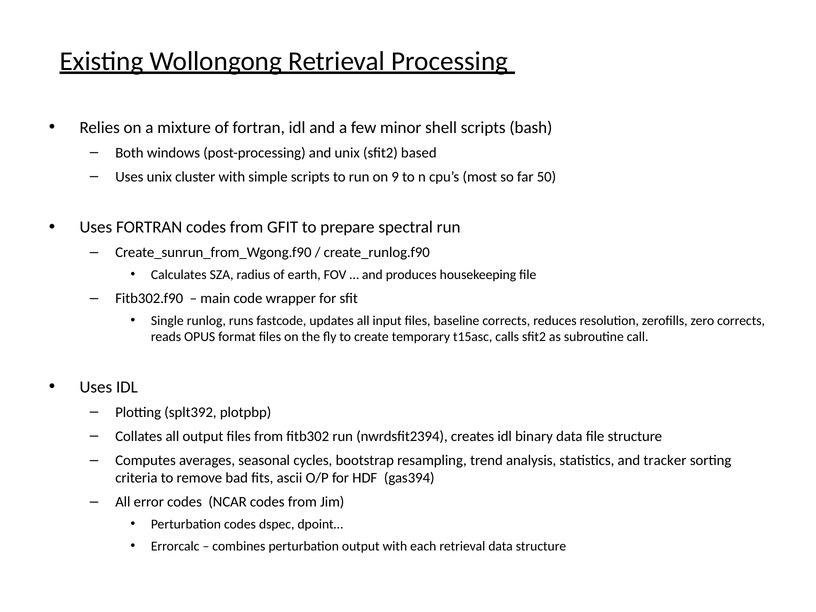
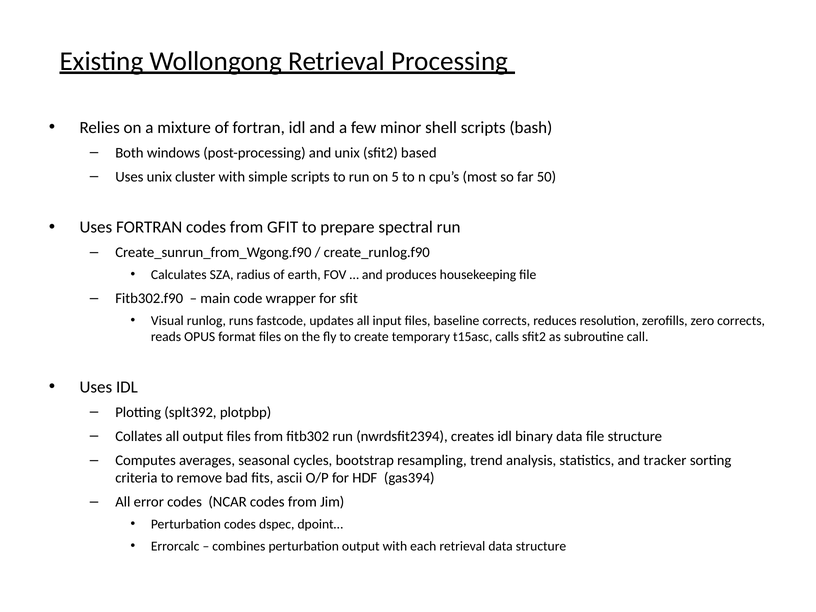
9: 9 -> 5
Single: Single -> Visual
